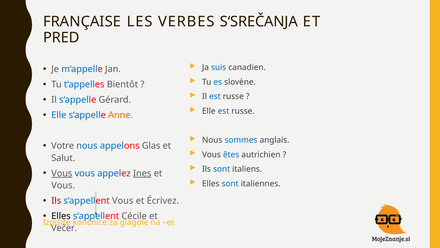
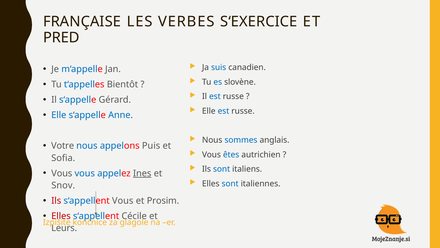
S‘SREČANJA: S‘SREČANJA -> S‘EXERCICE
Anne colour: orange -> blue
Glas: Glas -> Puis
Salut: Salut -> Sofia
Vous at (62, 173) underline: present -> none
Vous at (63, 185): Vous -> Snov
Écrivez: Écrivez -> Prosim
Elles at (61, 216) colour: black -> red
Večer: Večer -> Leurs
